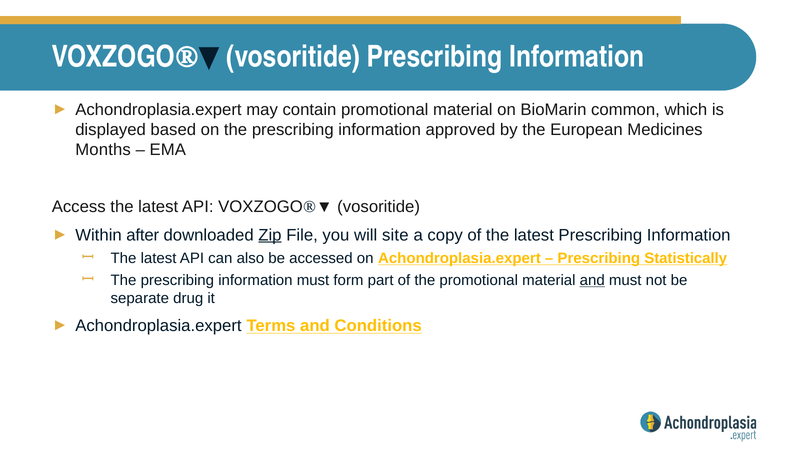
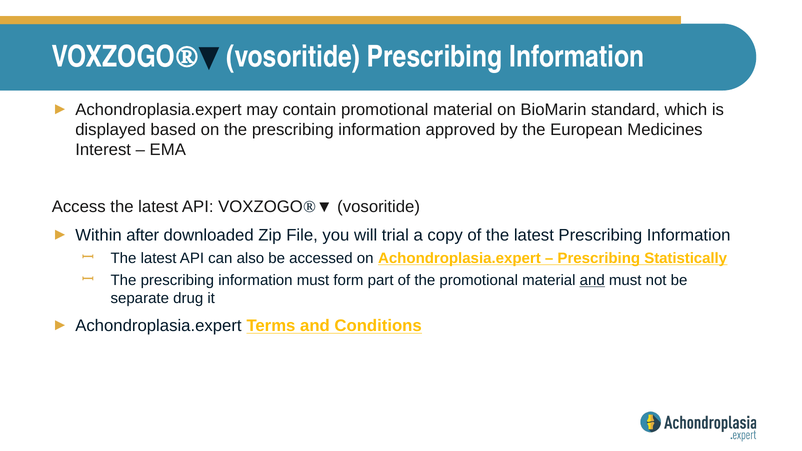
common: common -> standard
Months: Months -> Interest
Zip underline: present -> none
site: site -> trial
